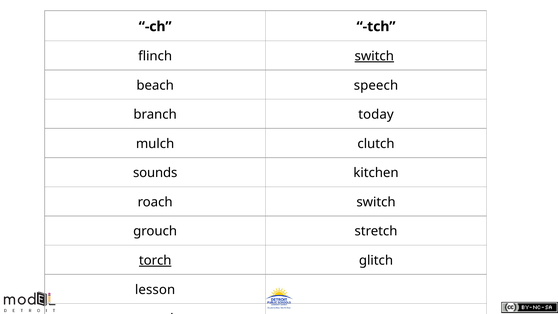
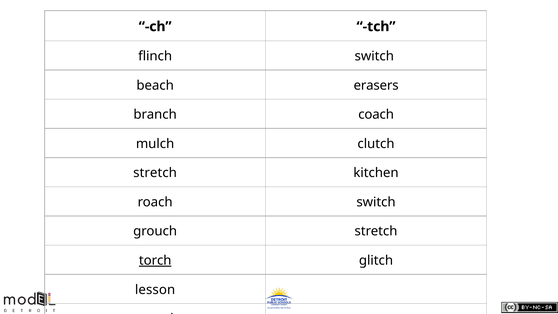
switch at (374, 56) underline: present -> none
speech: speech -> erasers
today: today -> coach
sounds at (155, 173): sounds -> stretch
